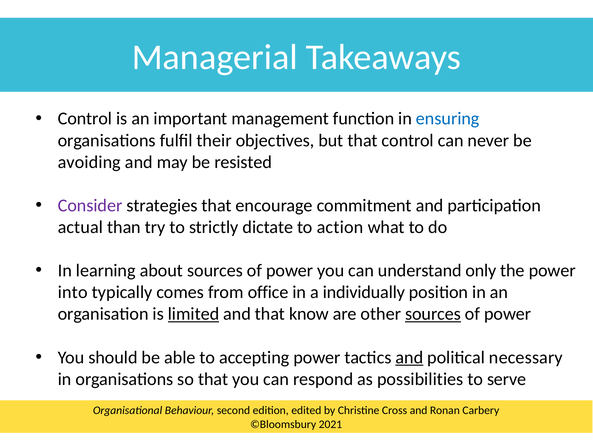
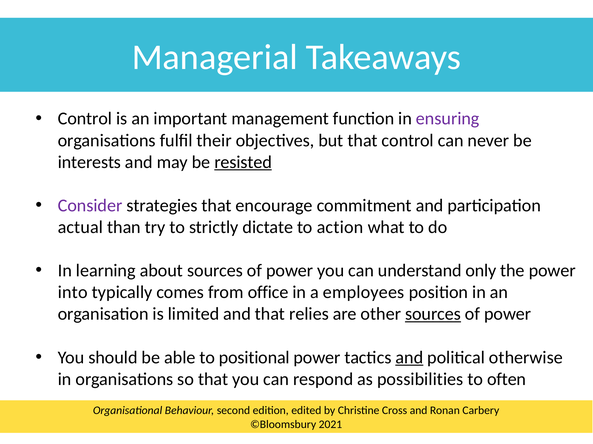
ensuring colour: blue -> purple
avoiding: avoiding -> interests
resisted underline: none -> present
individually: individually -> employees
limited underline: present -> none
know: know -> relies
accepting: accepting -> positional
necessary: necessary -> otherwise
serve: serve -> often
